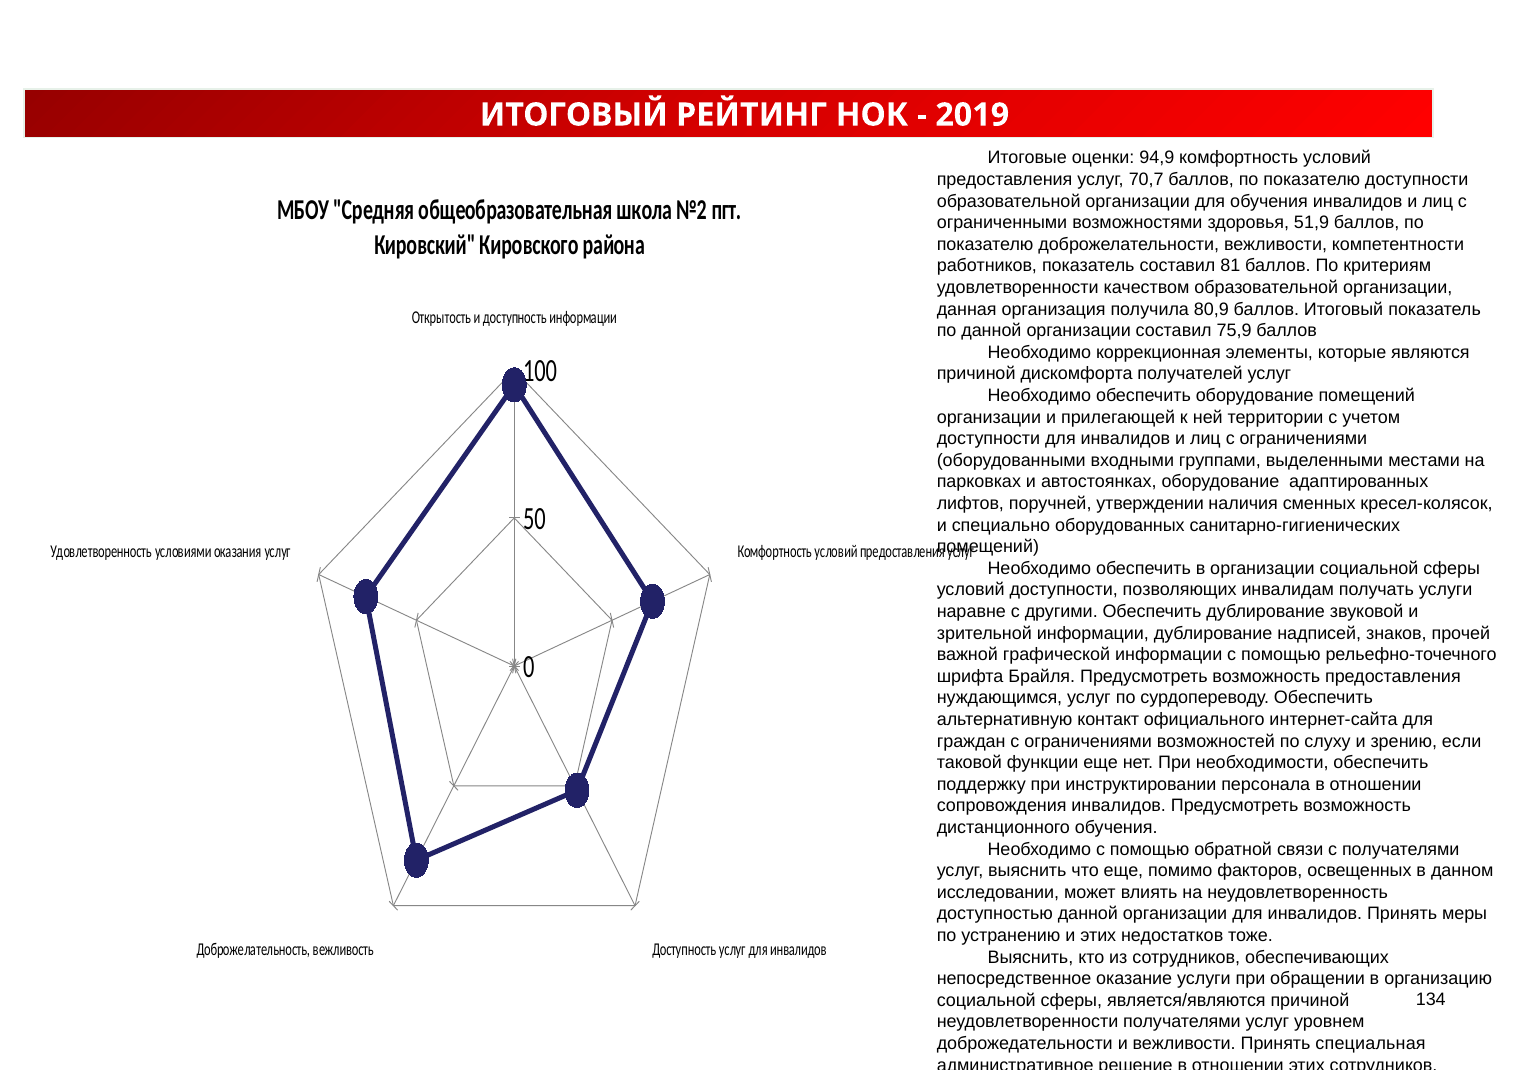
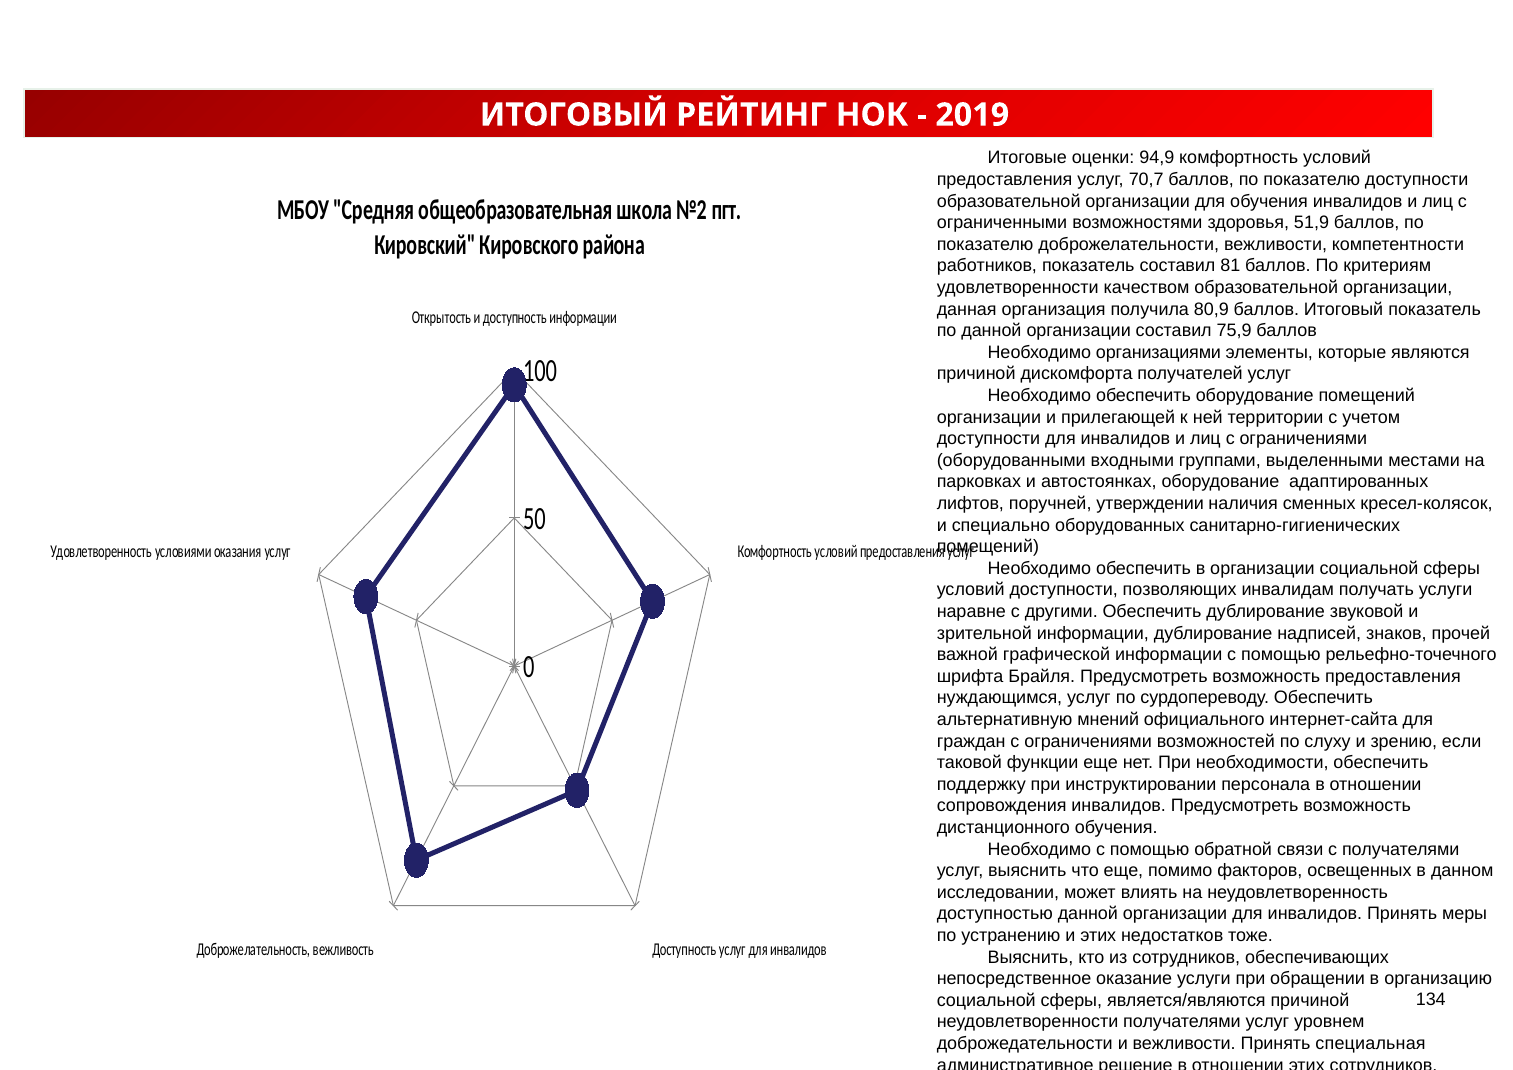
коррекционная: коррекционная -> организациями
контакт: контакт -> мнений
